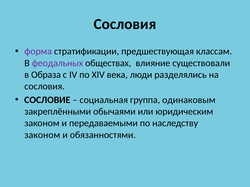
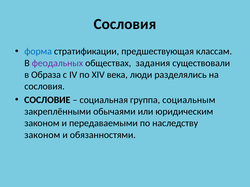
форма colour: purple -> blue
влияние: влияние -> задания
одинаковым: одинаковым -> социальным
